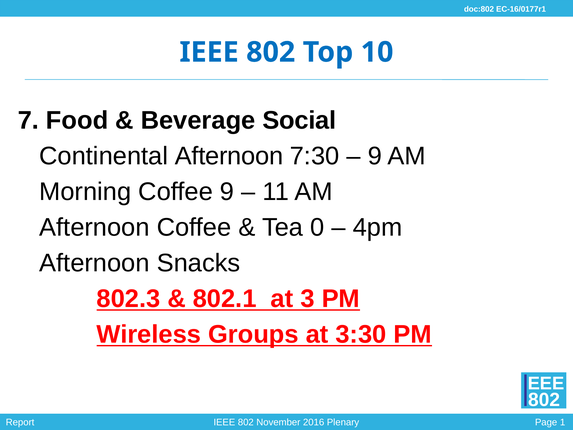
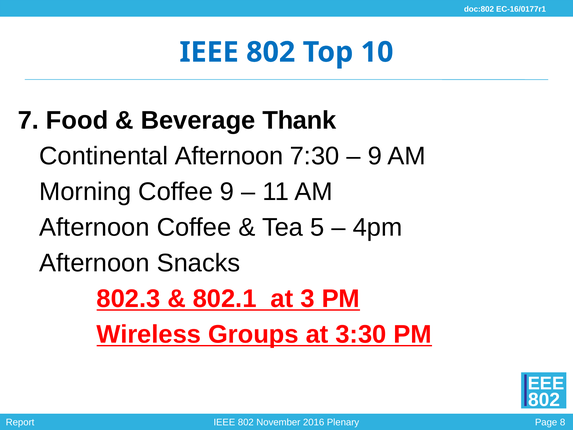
Social: Social -> Thank
0: 0 -> 5
1: 1 -> 8
